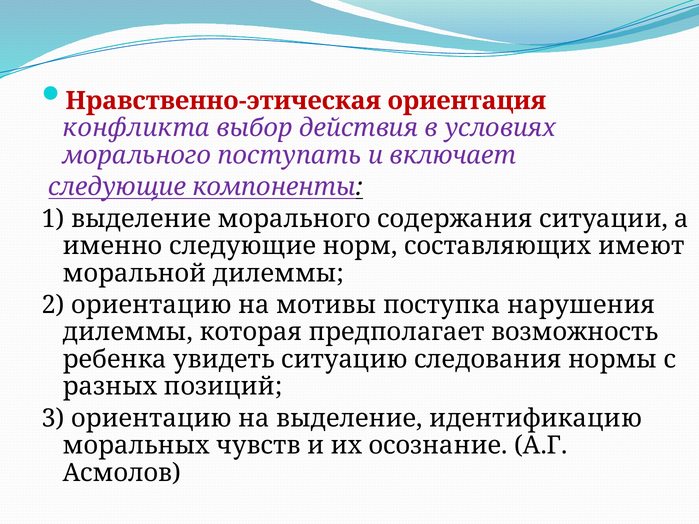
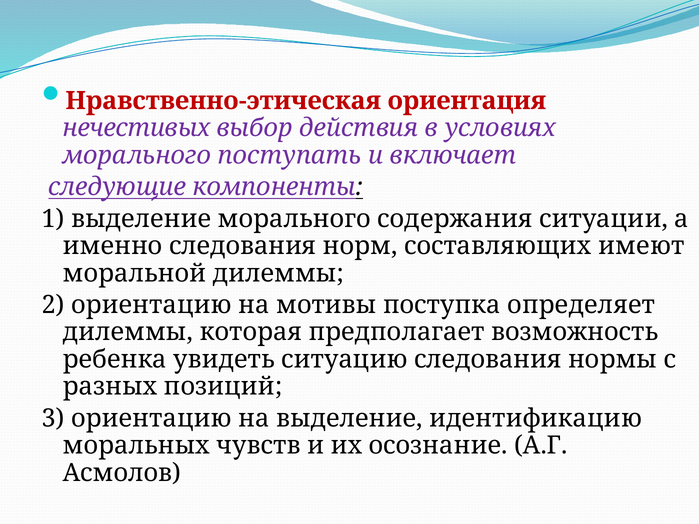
конфликта: конфликта -> нечестивых
именно следующие: следующие -> следования
нарушения: нарушения -> определяет
